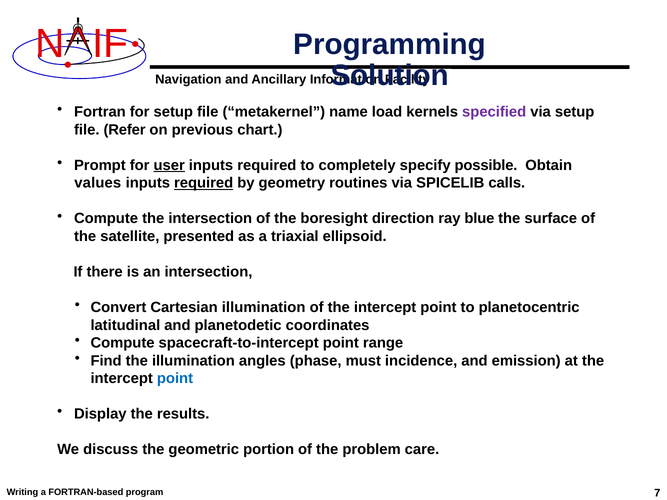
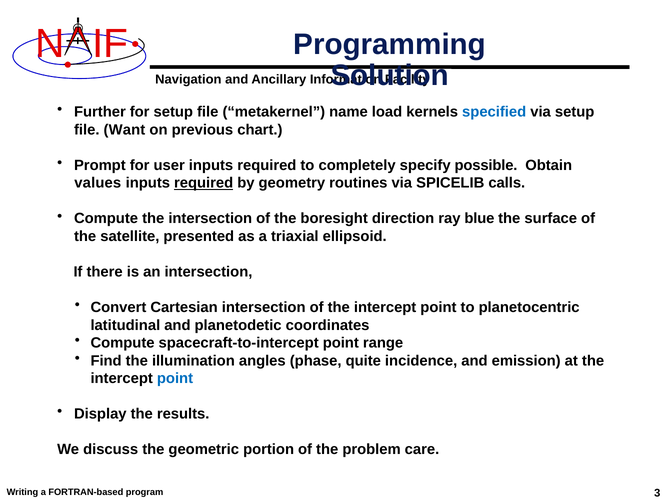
Fortran: Fortran -> Further
specified colour: purple -> blue
Refer: Refer -> Want
user underline: present -> none
Cartesian illumination: illumination -> intersection
must: must -> quite
7: 7 -> 3
